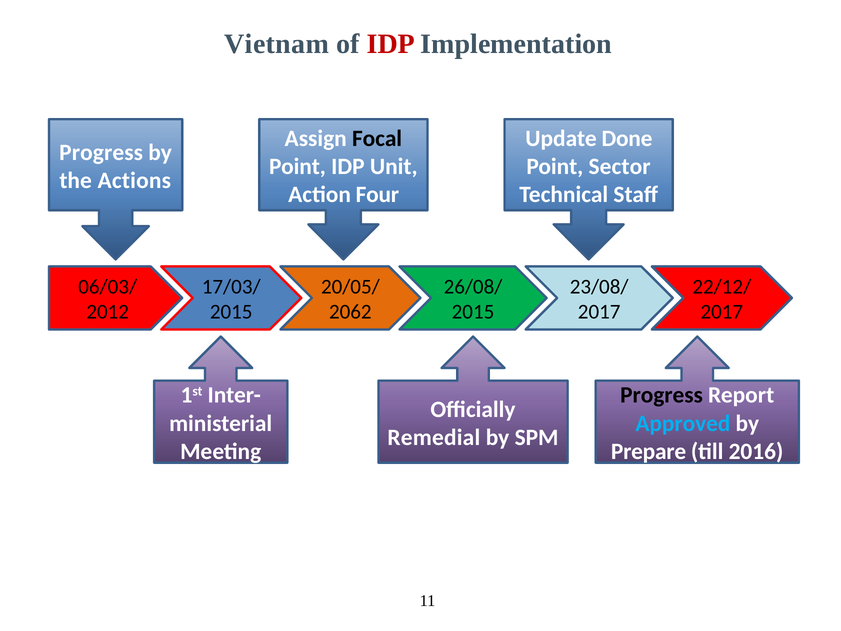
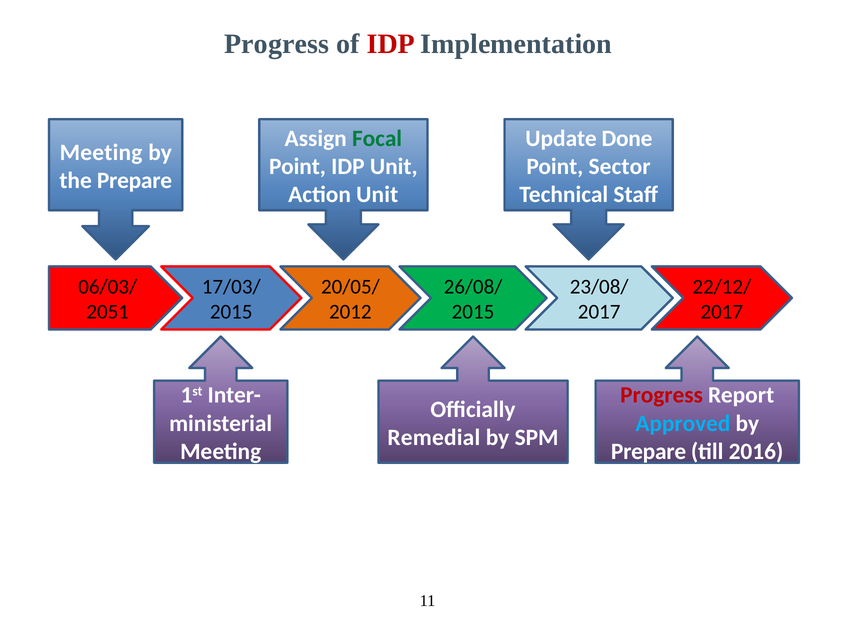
Vietnam at (277, 44): Vietnam -> Progress
Focal colour: black -> green
Progress at (101, 152): Progress -> Meeting
the Actions: Actions -> Prepare
Action Four: Four -> Unit
2012: 2012 -> 2051
2062: 2062 -> 2012
Progress at (662, 395) colour: black -> red
